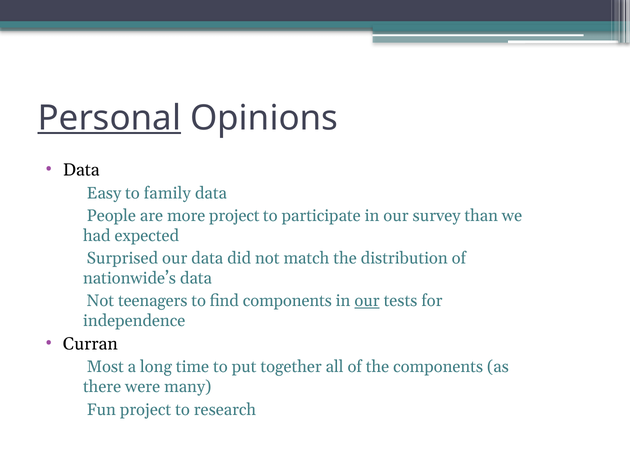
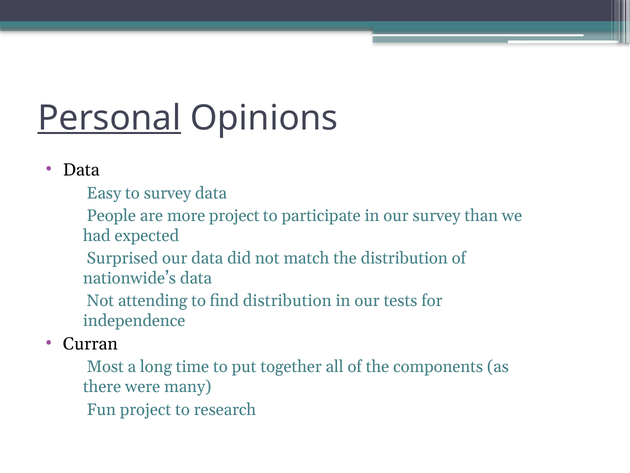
to family: family -> survey
teenagers: teenagers -> attending
find components: components -> distribution
our at (367, 300) underline: present -> none
